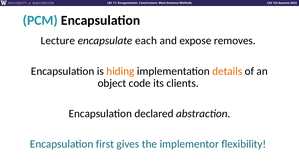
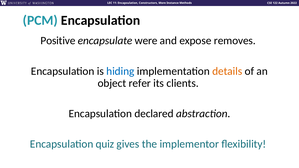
Lecture: Lecture -> Positive
each: each -> were
hiding colour: orange -> blue
code: code -> refer
first: first -> quiz
